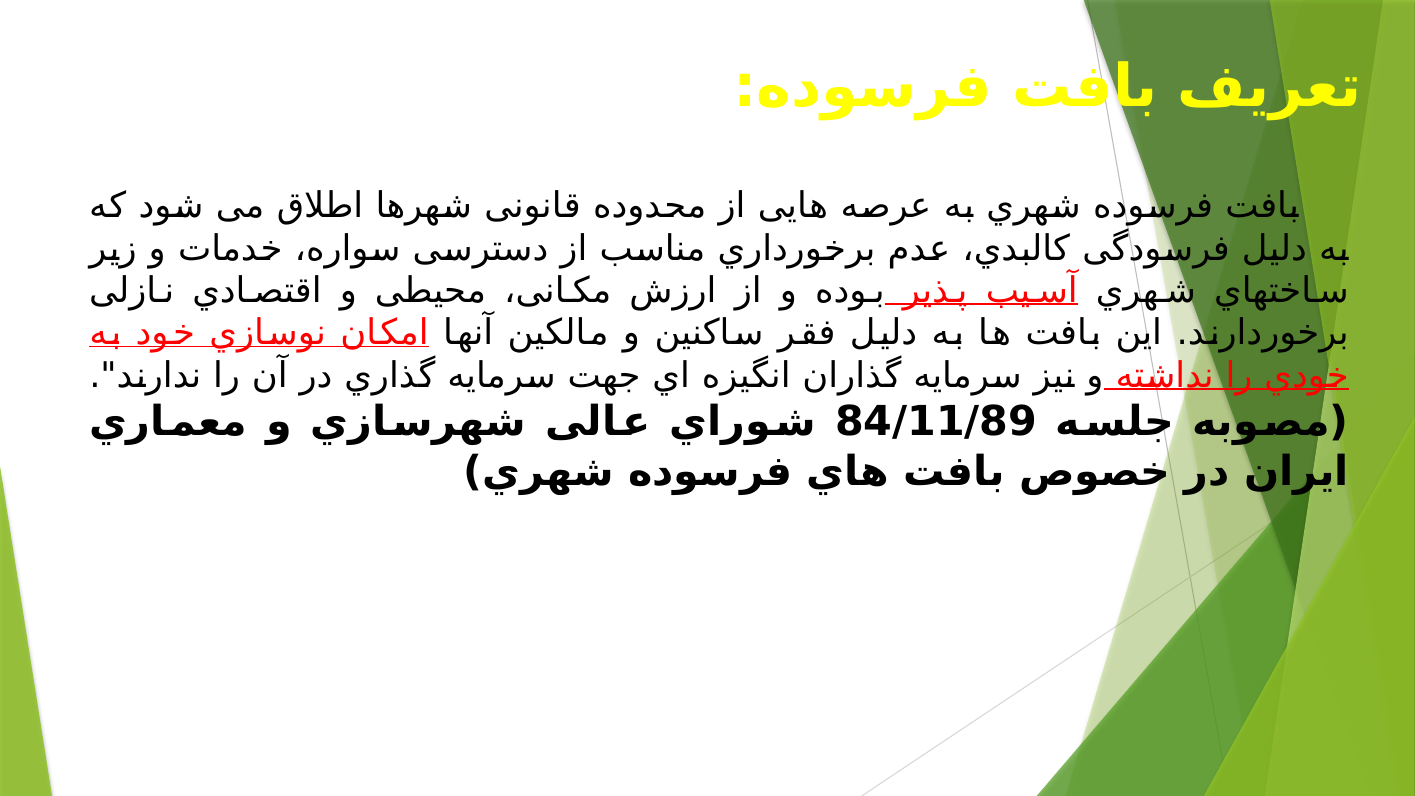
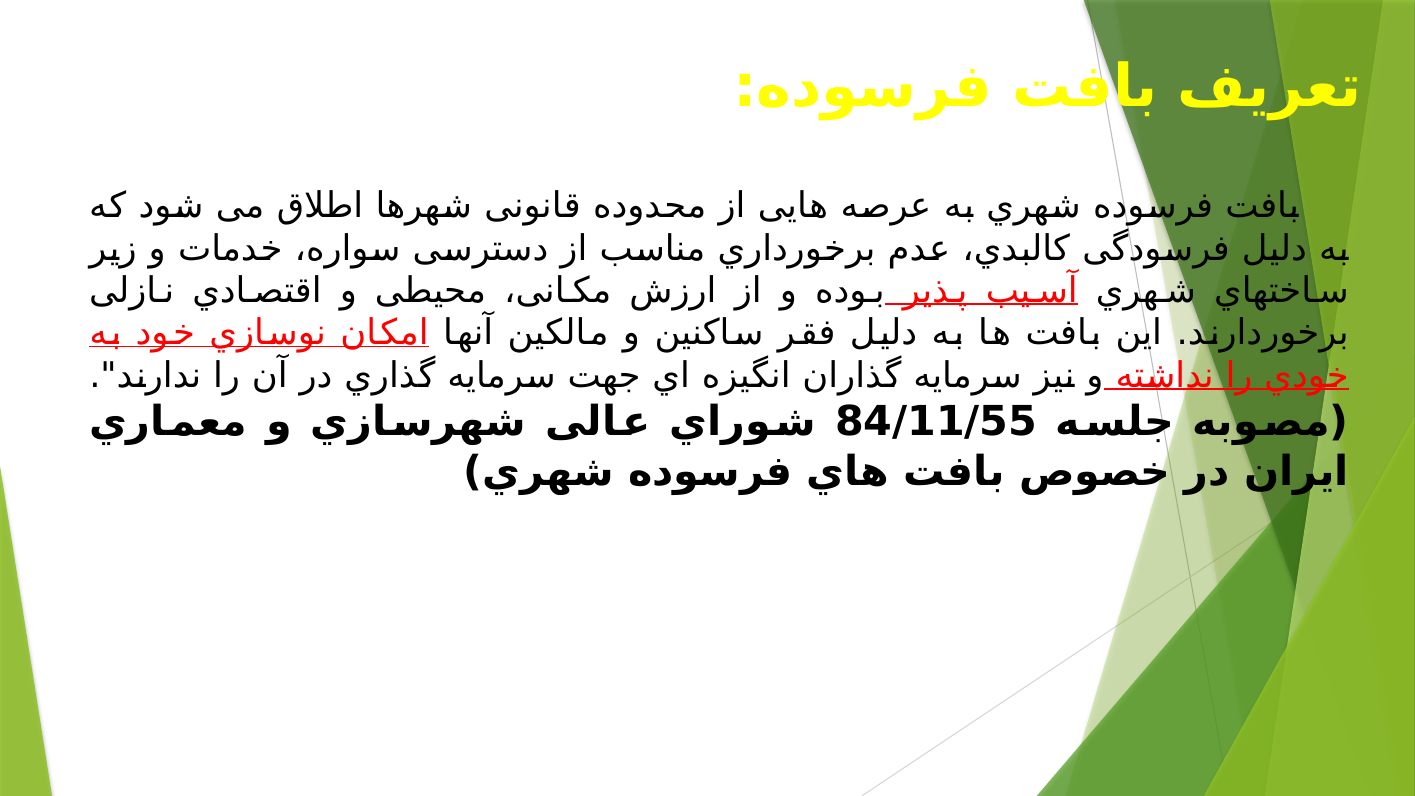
84/11/89: 84/11/89 -> 84/11/55
